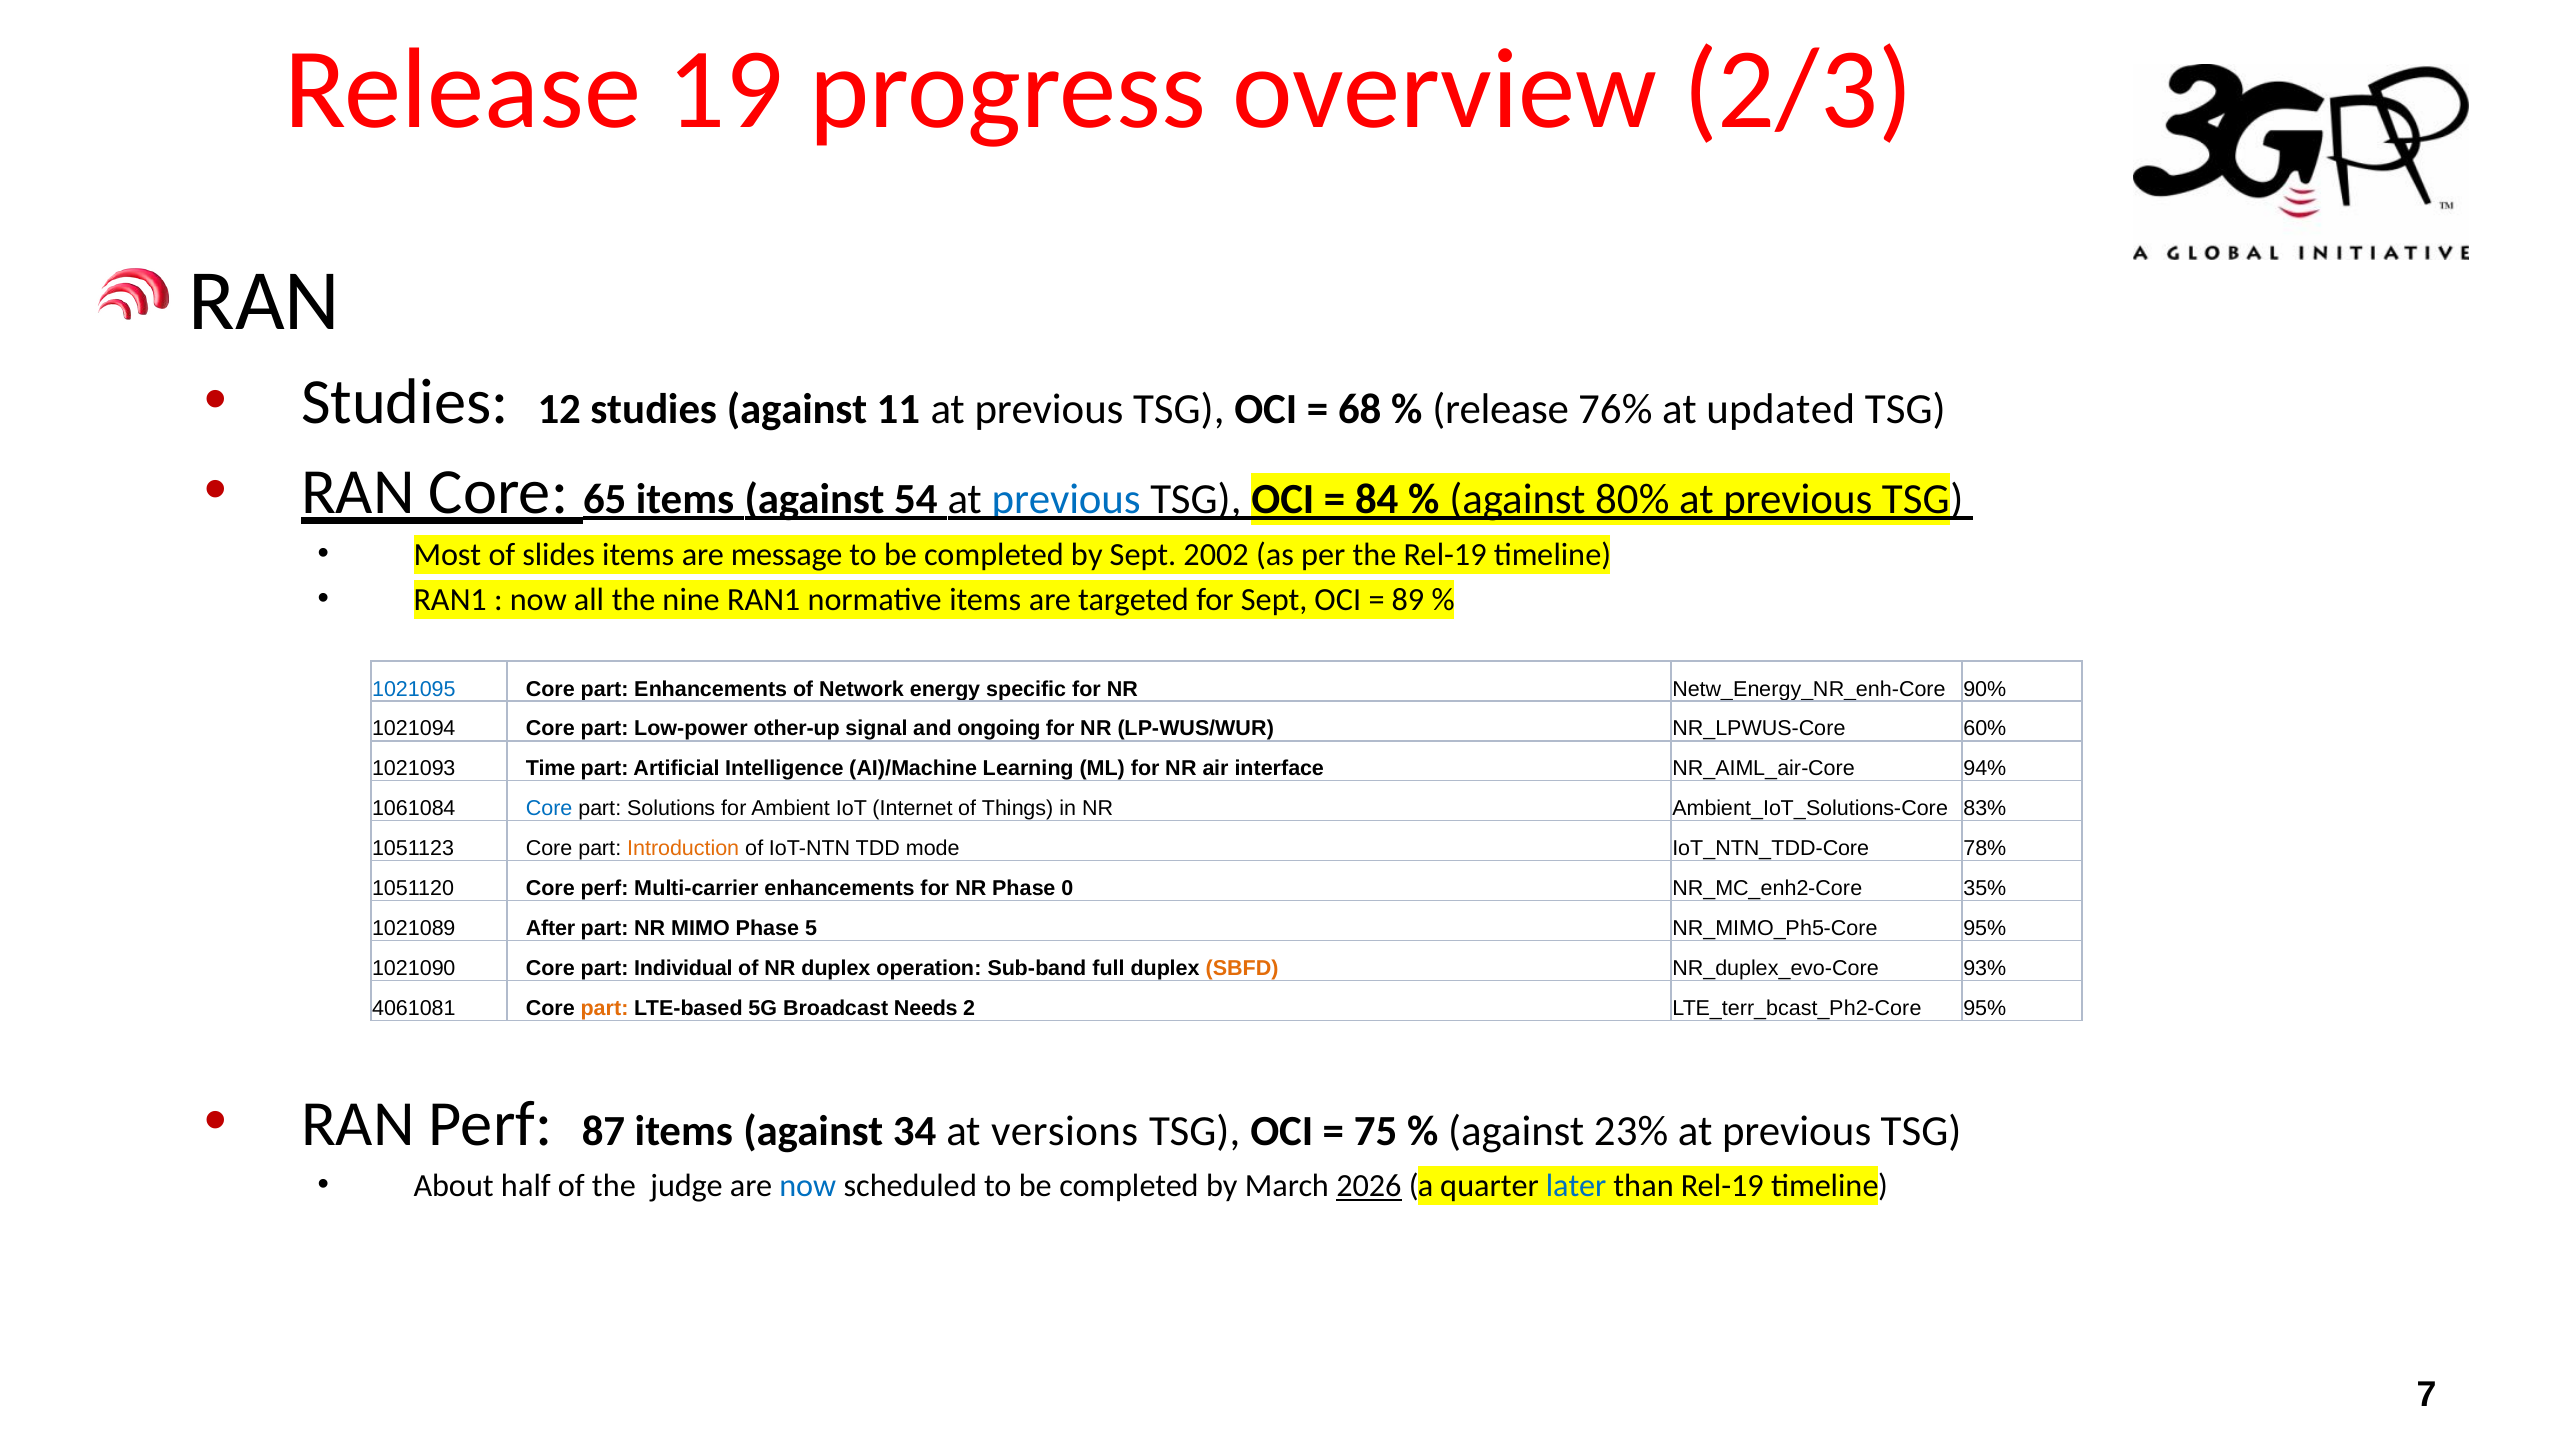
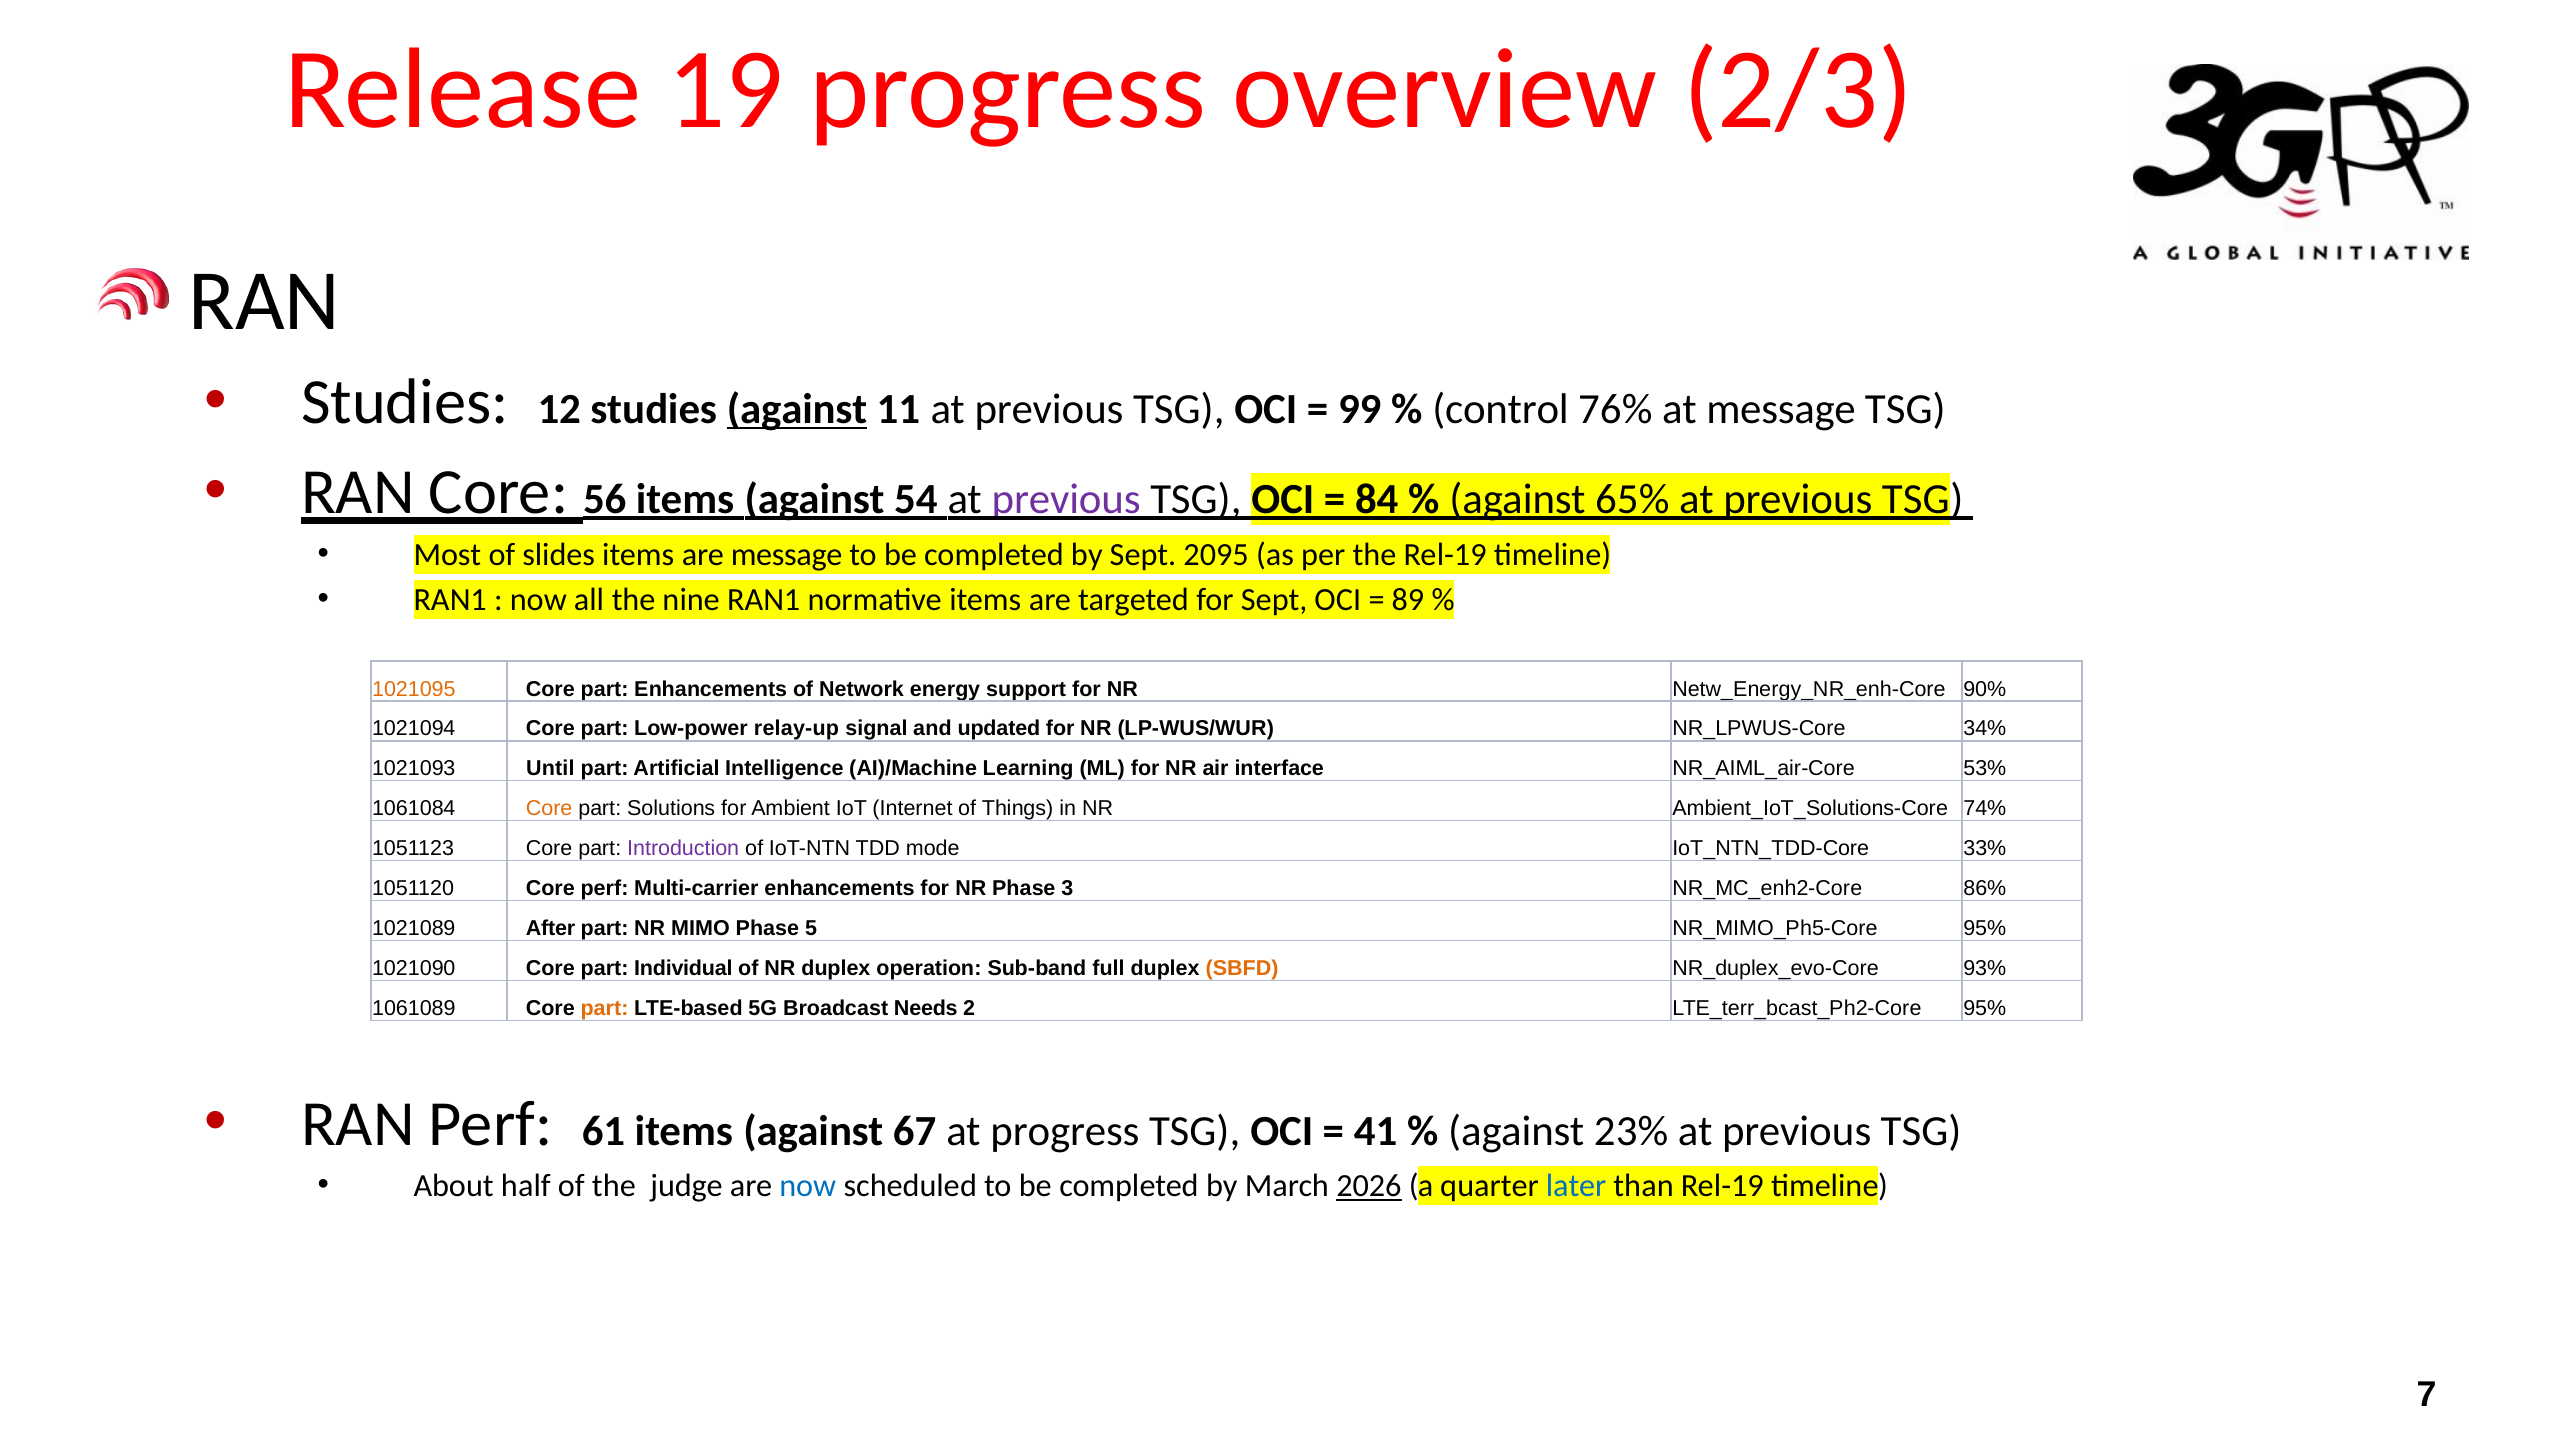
against at (797, 409) underline: none -> present
68: 68 -> 99
release at (1501, 409): release -> control
at updated: updated -> message
65: 65 -> 56
previous at (1066, 500) colour: blue -> purple
80%: 80% -> 65%
2002: 2002 -> 2095
1021095 colour: blue -> orange
specific: specific -> support
other-up: other-up -> relay-up
ongoing: ongoing -> updated
60%: 60% -> 34%
Time: Time -> Until
94%: 94% -> 53%
Core at (549, 809) colour: blue -> orange
83%: 83% -> 74%
Introduction colour: orange -> purple
78%: 78% -> 33%
0: 0 -> 3
35%: 35% -> 86%
4061081: 4061081 -> 1061089
87: 87 -> 61
34: 34 -> 67
at versions: versions -> progress
75: 75 -> 41
